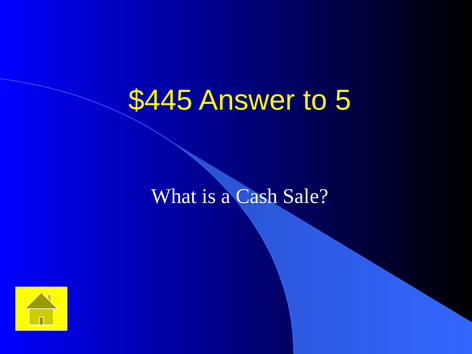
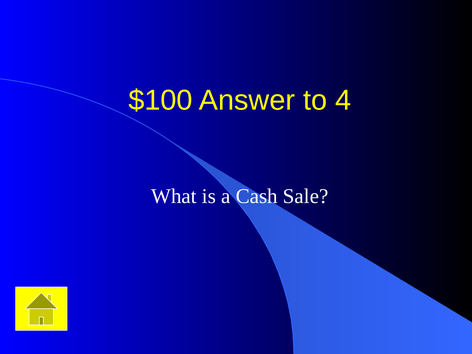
$445: $445 -> $100
5: 5 -> 4
